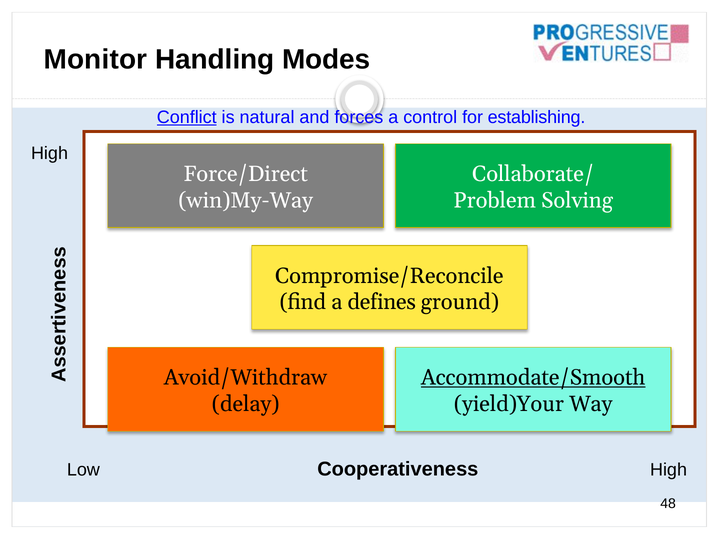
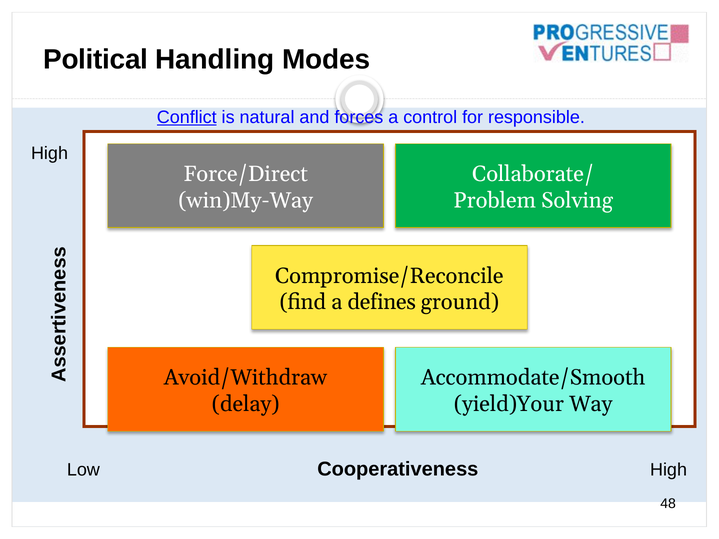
Monitor: Monitor -> Political
establishing: establishing -> responsible
Accommodate/Smooth underline: present -> none
